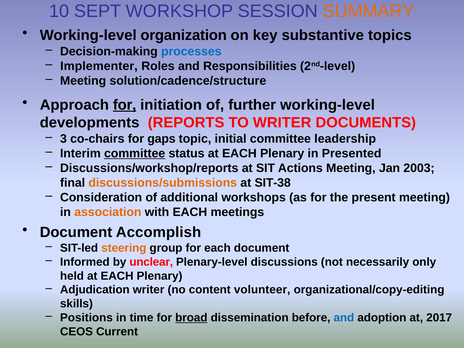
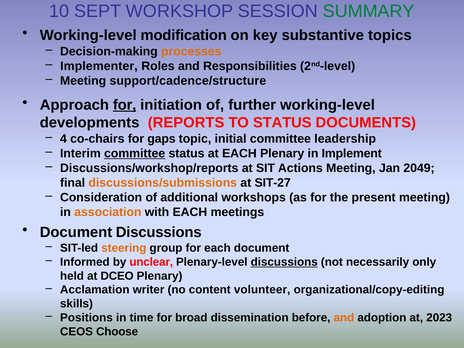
SUMMARY colour: orange -> green
organization: organization -> modification
processes colour: blue -> orange
solution/cadence/structure: solution/cadence/structure -> support/cadence/structure
TO WRITER: WRITER -> STATUS
3: 3 -> 4
Presented: Presented -> Implement
2003: 2003 -> 2049
SIT-38: SIT-38 -> SIT-27
Document Accomplish: Accomplish -> Discussions
discussions at (284, 262) underline: none -> present
held at EACH: EACH -> DCEO
Adjudication: Adjudication -> Acclamation
broad underline: present -> none
and at (344, 318) colour: blue -> orange
2017: 2017 -> 2023
Current: Current -> Choose
